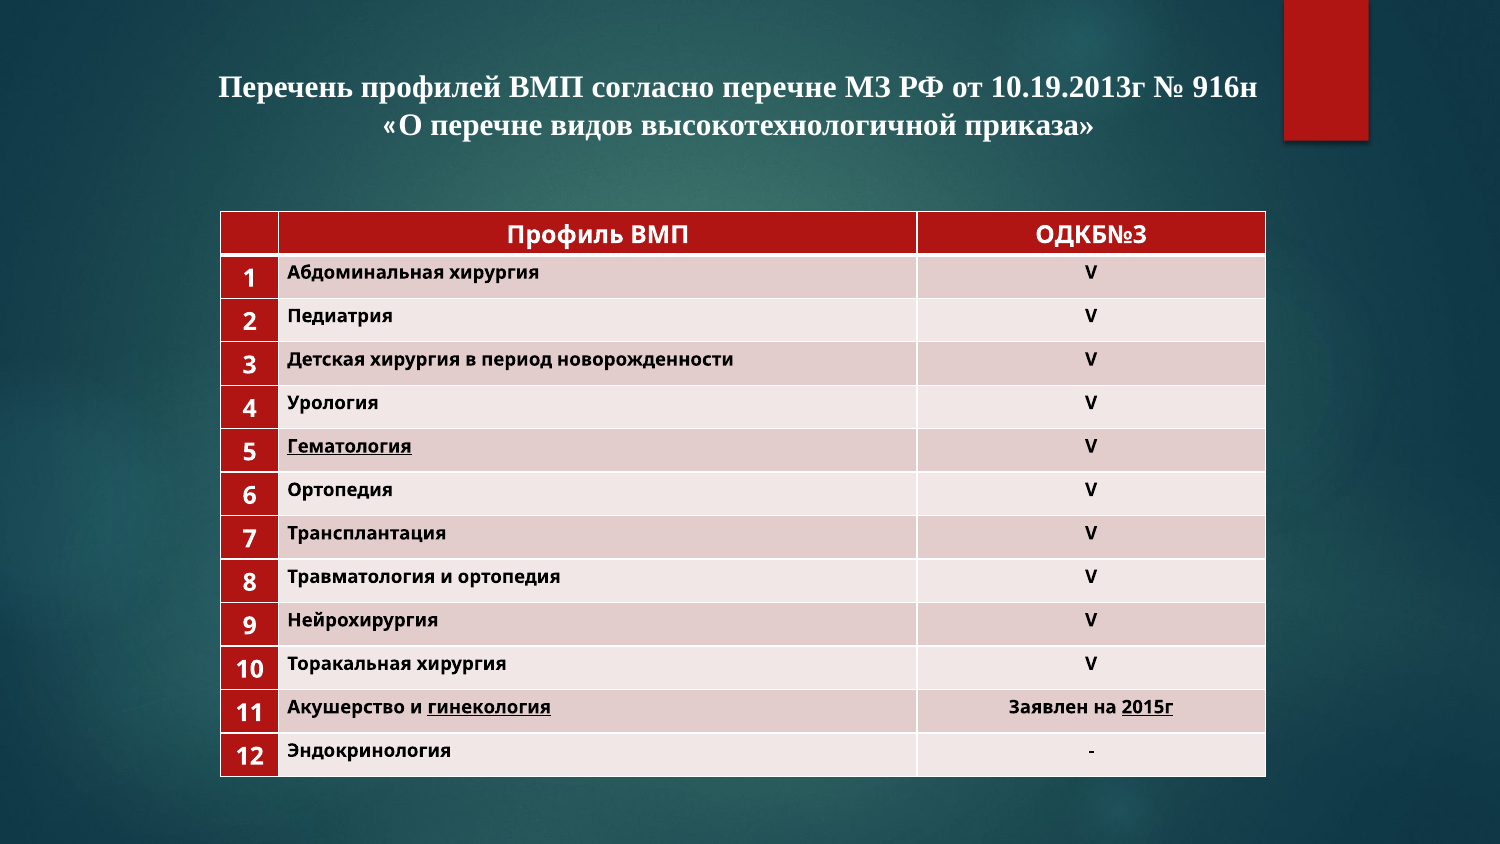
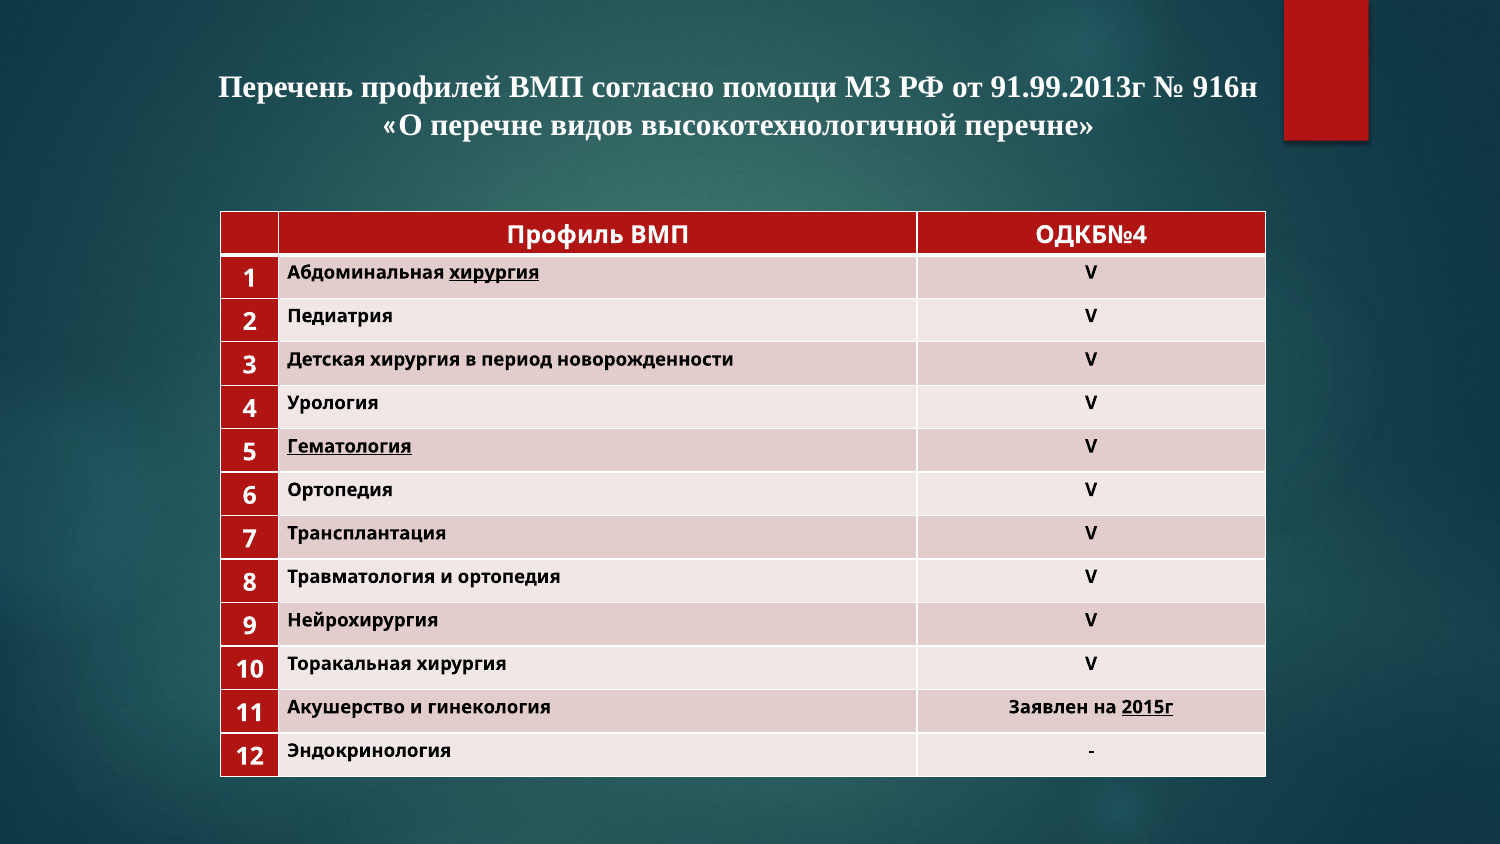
согласно перечне: перечне -> помощи
10.19.2013г: 10.19.2013г -> 91.99.2013г
высокотехнологичной приказа: приказа -> перечне
ОДКБ№3: ОДКБ№3 -> ОДКБ№4
хирургия at (494, 272) underline: none -> present
гинекология underline: present -> none
